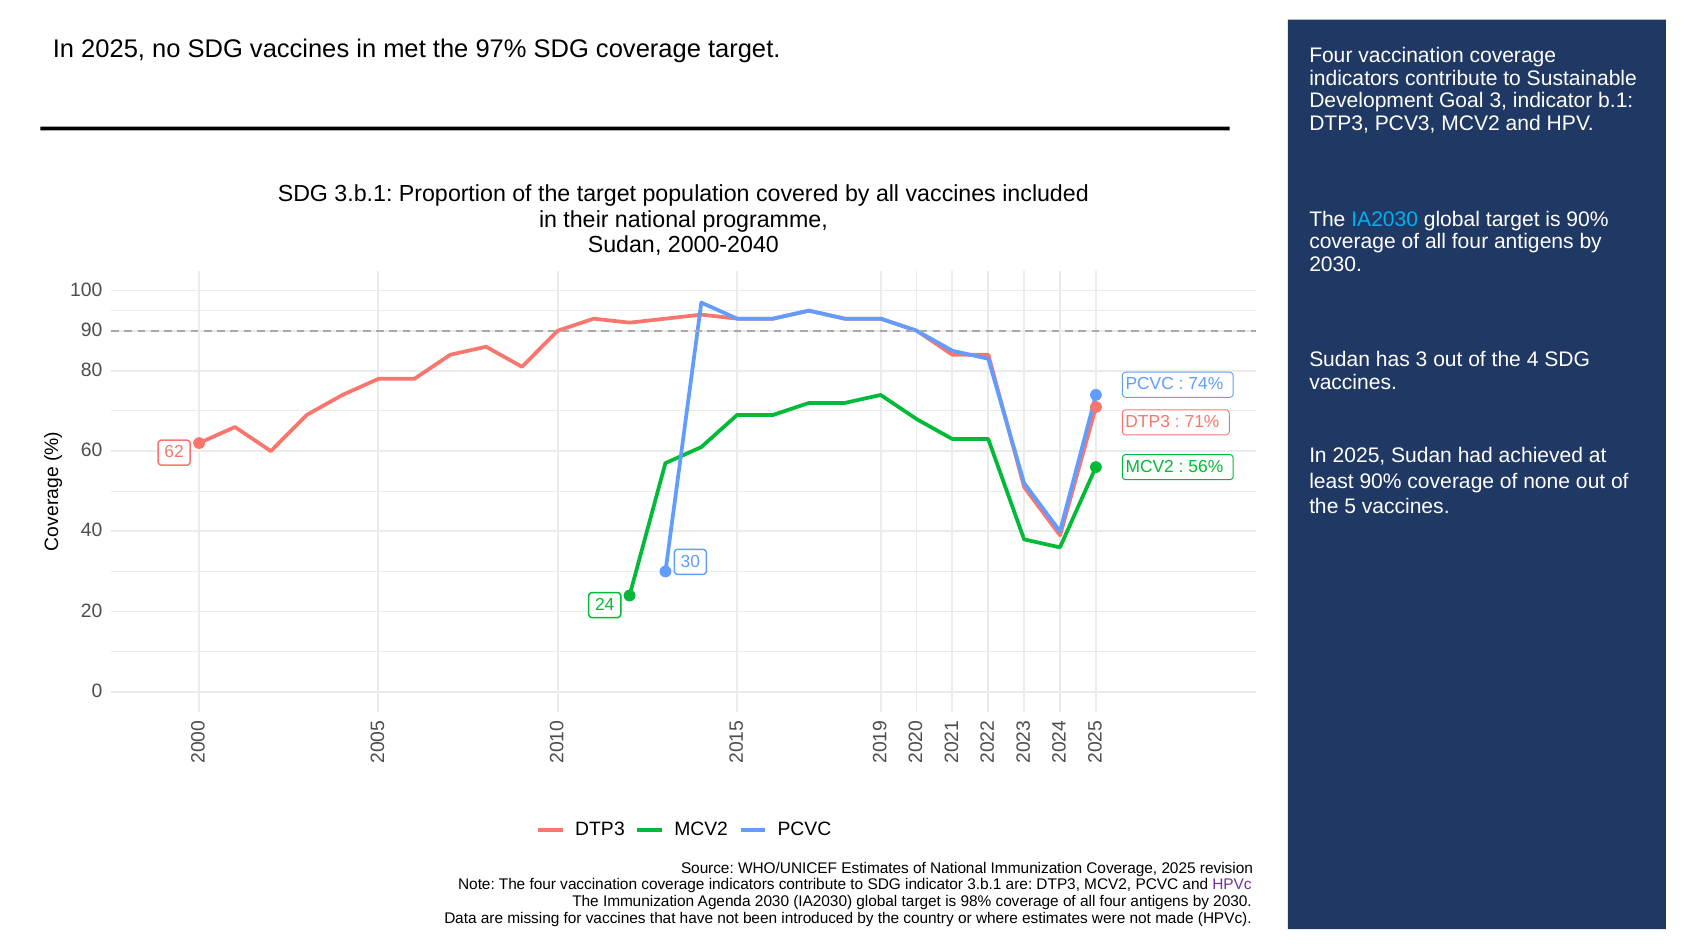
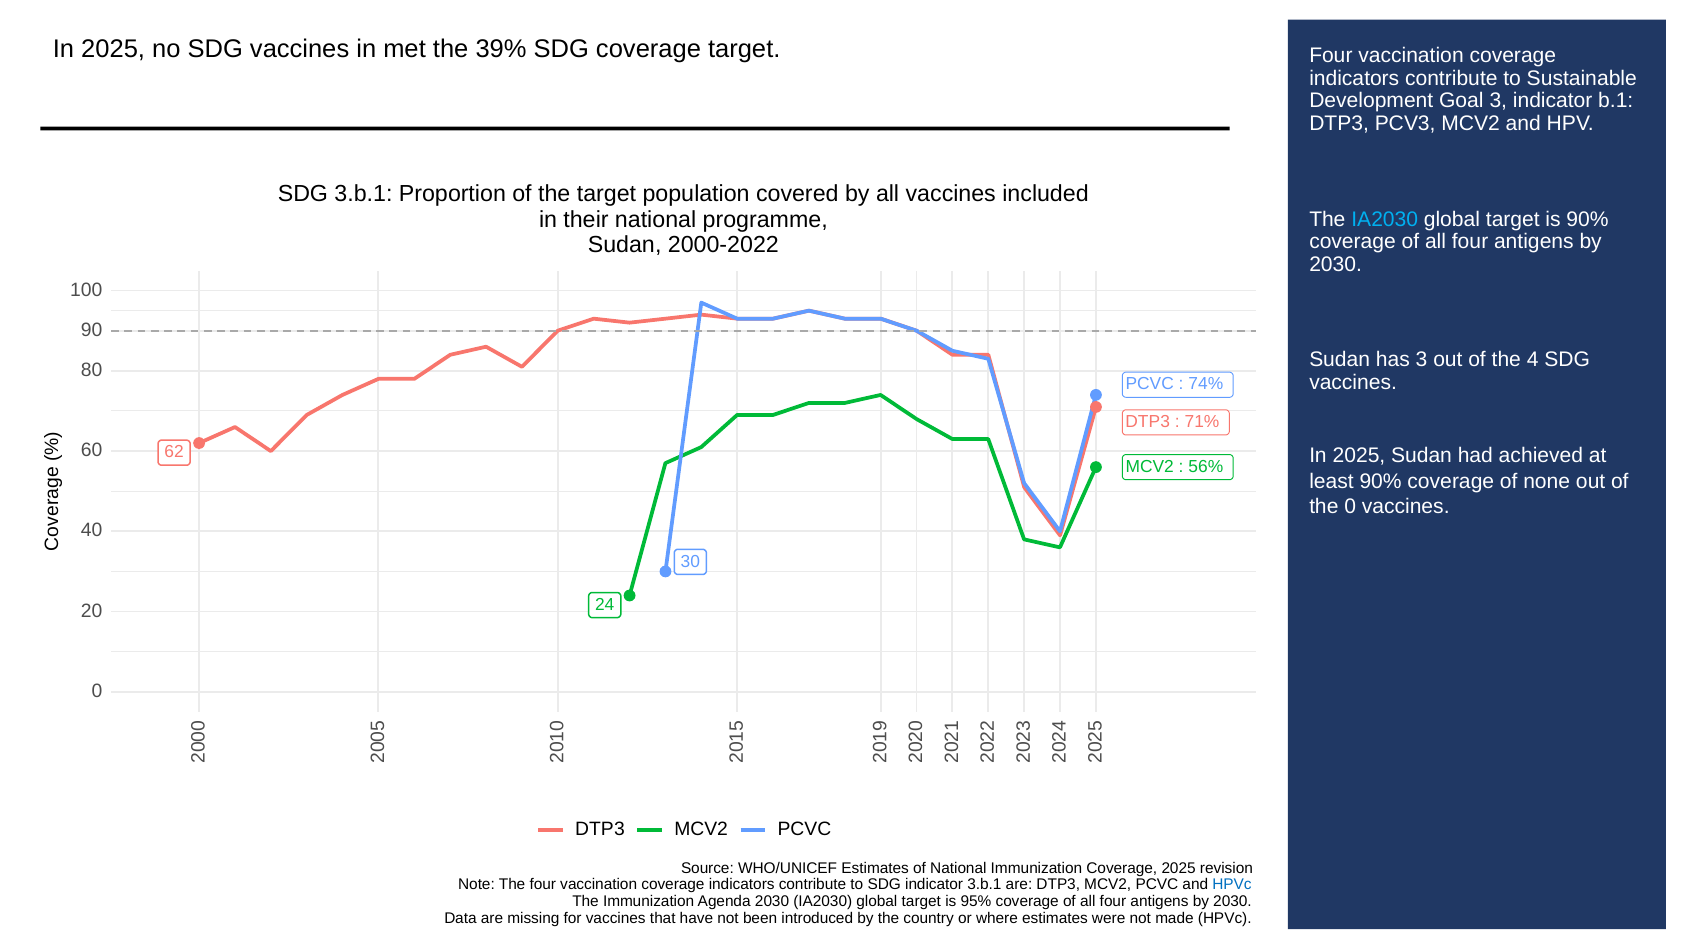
97%: 97% -> 39%
2000-2040: 2000-2040 -> 2000-2022
the 5: 5 -> 0
HPVc at (1232, 885) colour: purple -> blue
98%: 98% -> 95%
